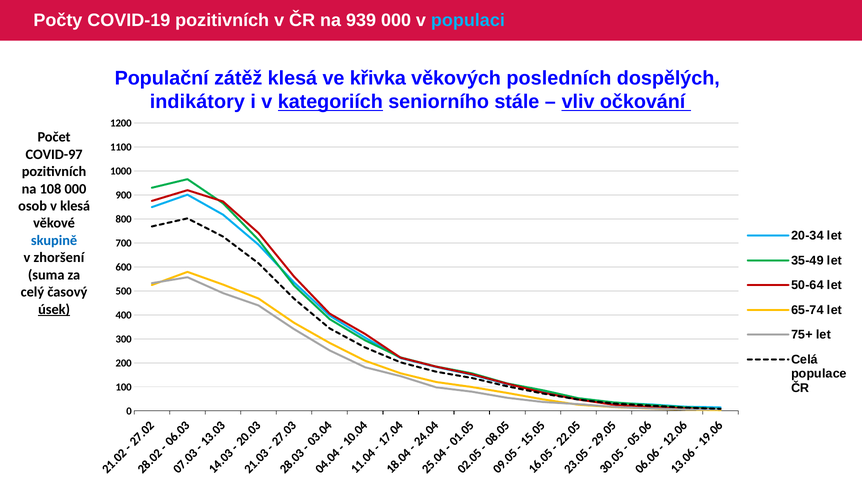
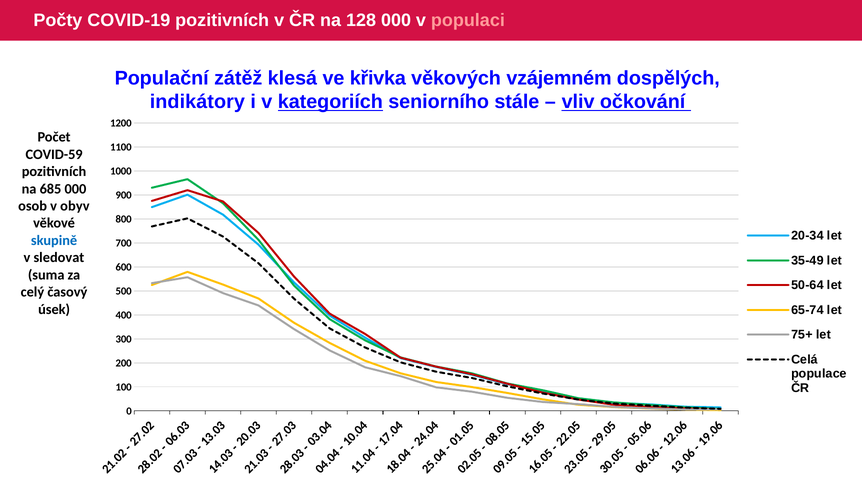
939: 939 -> 128
populaci colour: light blue -> pink
posledních: posledních -> vzájemném
COVID-97: COVID-97 -> COVID-59
108: 108 -> 685
v klesá: klesá -> obyv
zhoršení: zhoršení -> sledovat
úsek underline: present -> none
